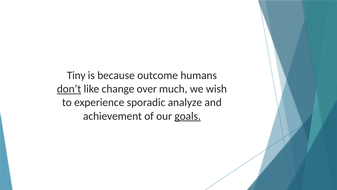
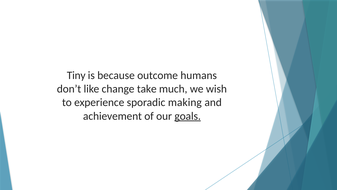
don’t underline: present -> none
over: over -> take
analyze: analyze -> making
